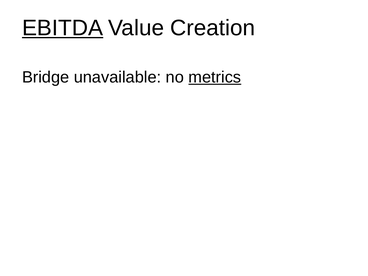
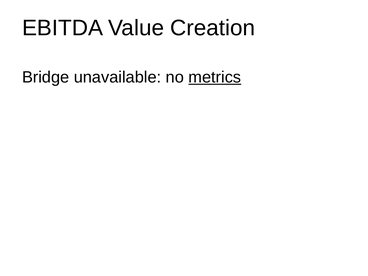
EBITDA underline: present -> none
